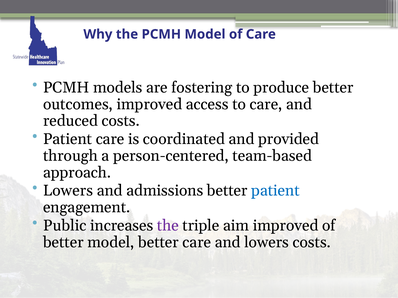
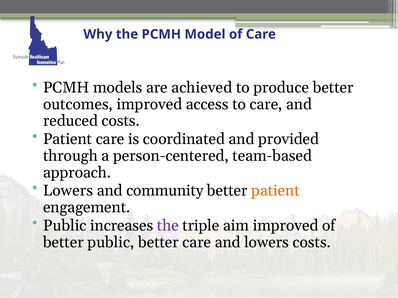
fostering: fostering -> achieved
admissions: admissions -> community
patient at (275, 191) colour: blue -> orange
better model: model -> public
